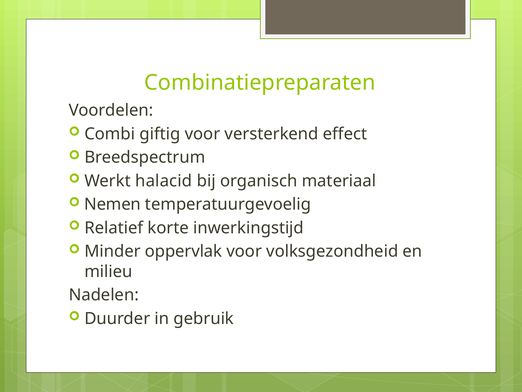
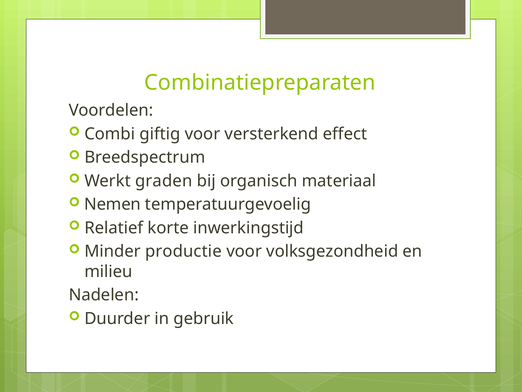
halacid: halacid -> graden
oppervlak: oppervlak -> productie
